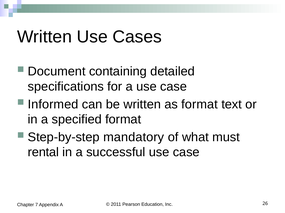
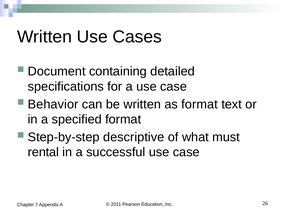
Informed: Informed -> Behavior
mandatory: mandatory -> descriptive
